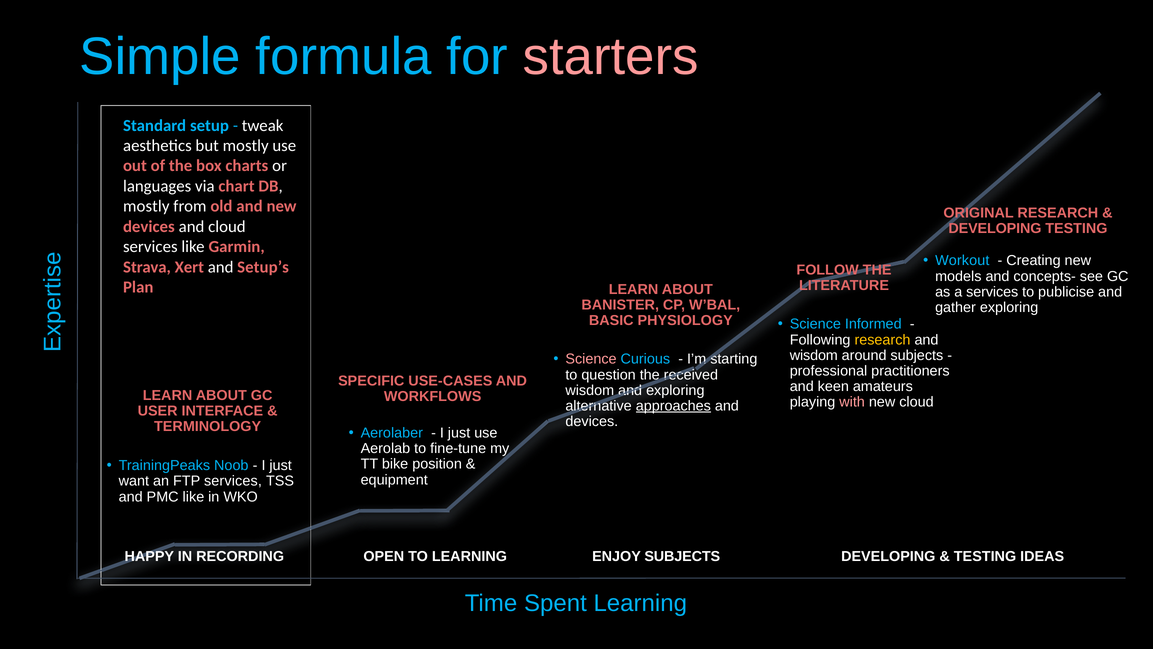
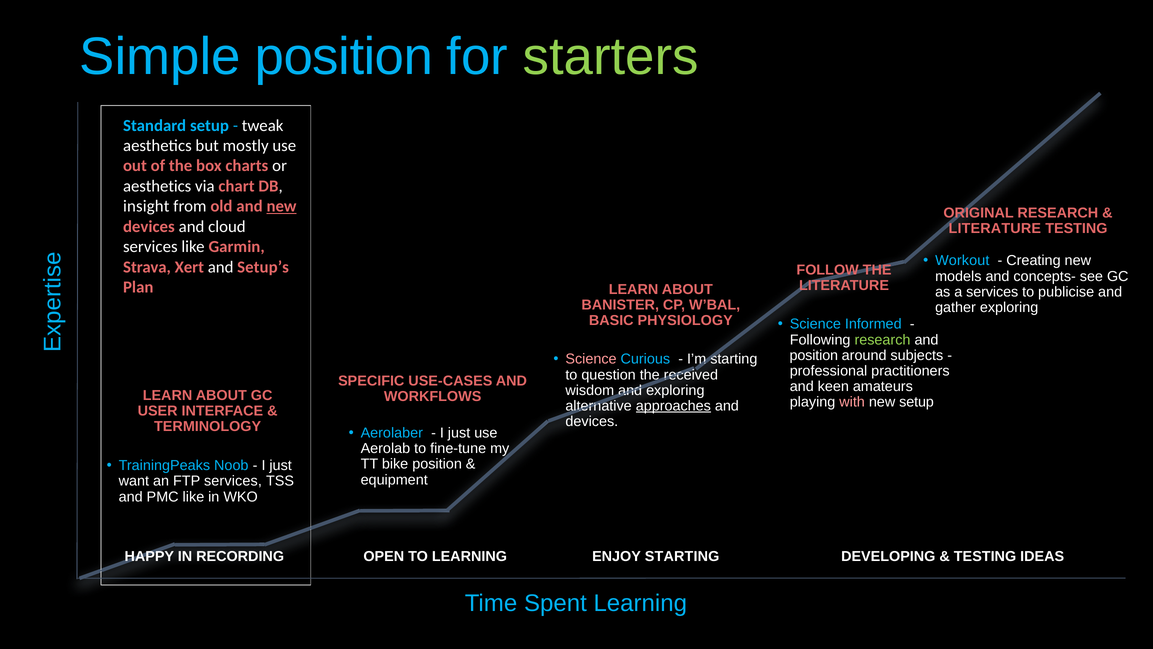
Simple formula: formula -> position
starters colour: pink -> light green
languages at (157, 186): languages -> aesthetics
mostly at (146, 206): mostly -> insight
new at (282, 206) underline: none -> present
DEVELOPING at (995, 228): DEVELOPING -> LITERATURE
research at (883, 340) colour: yellow -> light green
wisdom at (814, 355): wisdom -> position
new cloud: cloud -> setup
ENJOY SUBJECTS: SUBJECTS -> STARTING
